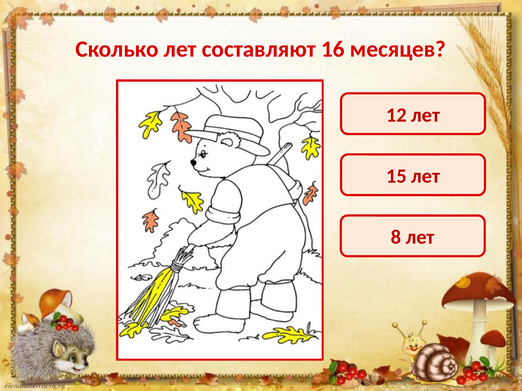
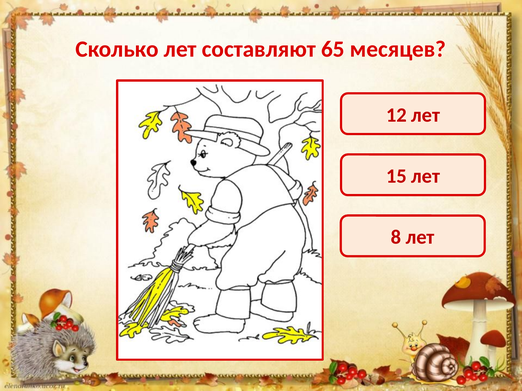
16: 16 -> 65
